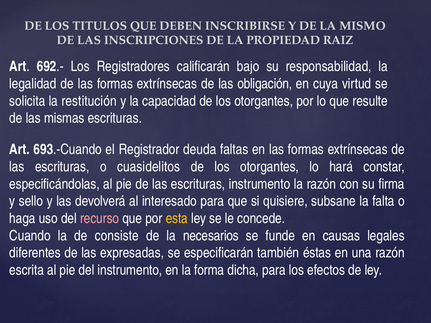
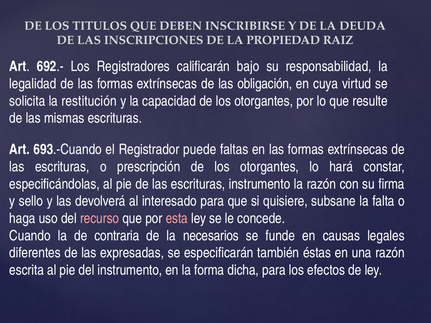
MISMO: MISMO -> DEUDA
deuda: deuda -> puede
cuasidelitos: cuasidelitos -> prescripción
esta colour: yellow -> pink
consiste: consiste -> contraria
